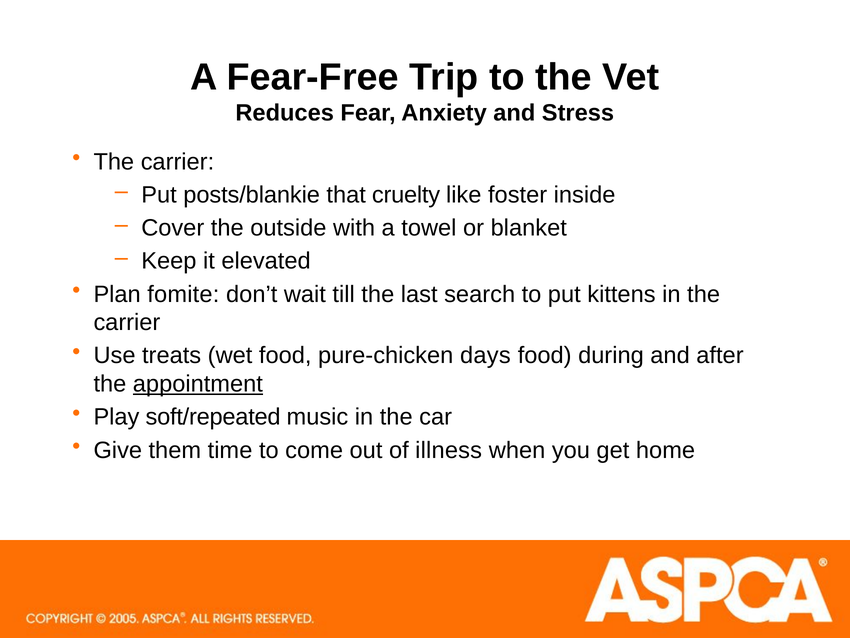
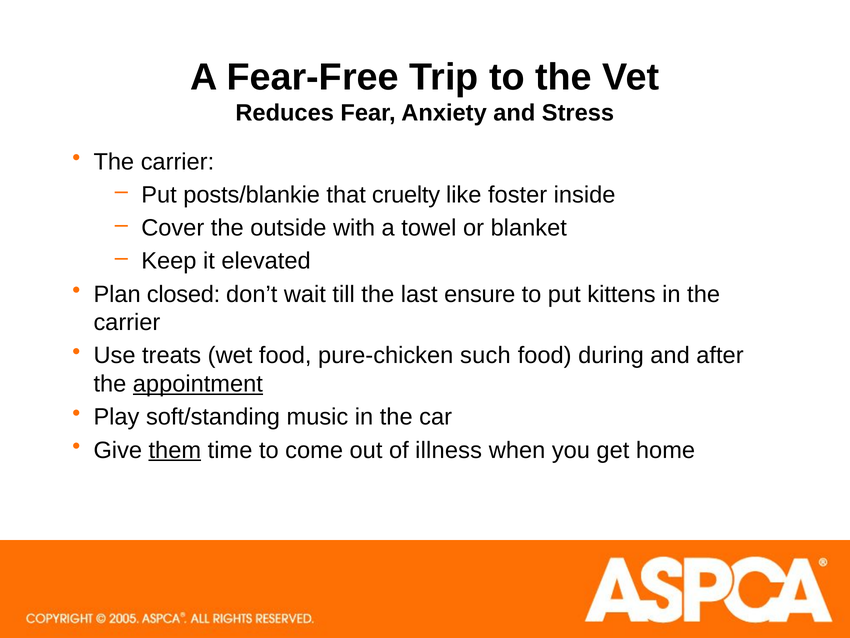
fomite: fomite -> closed
search: search -> ensure
days: days -> such
soft/repeated: soft/repeated -> soft/standing
them underline: none -> present
